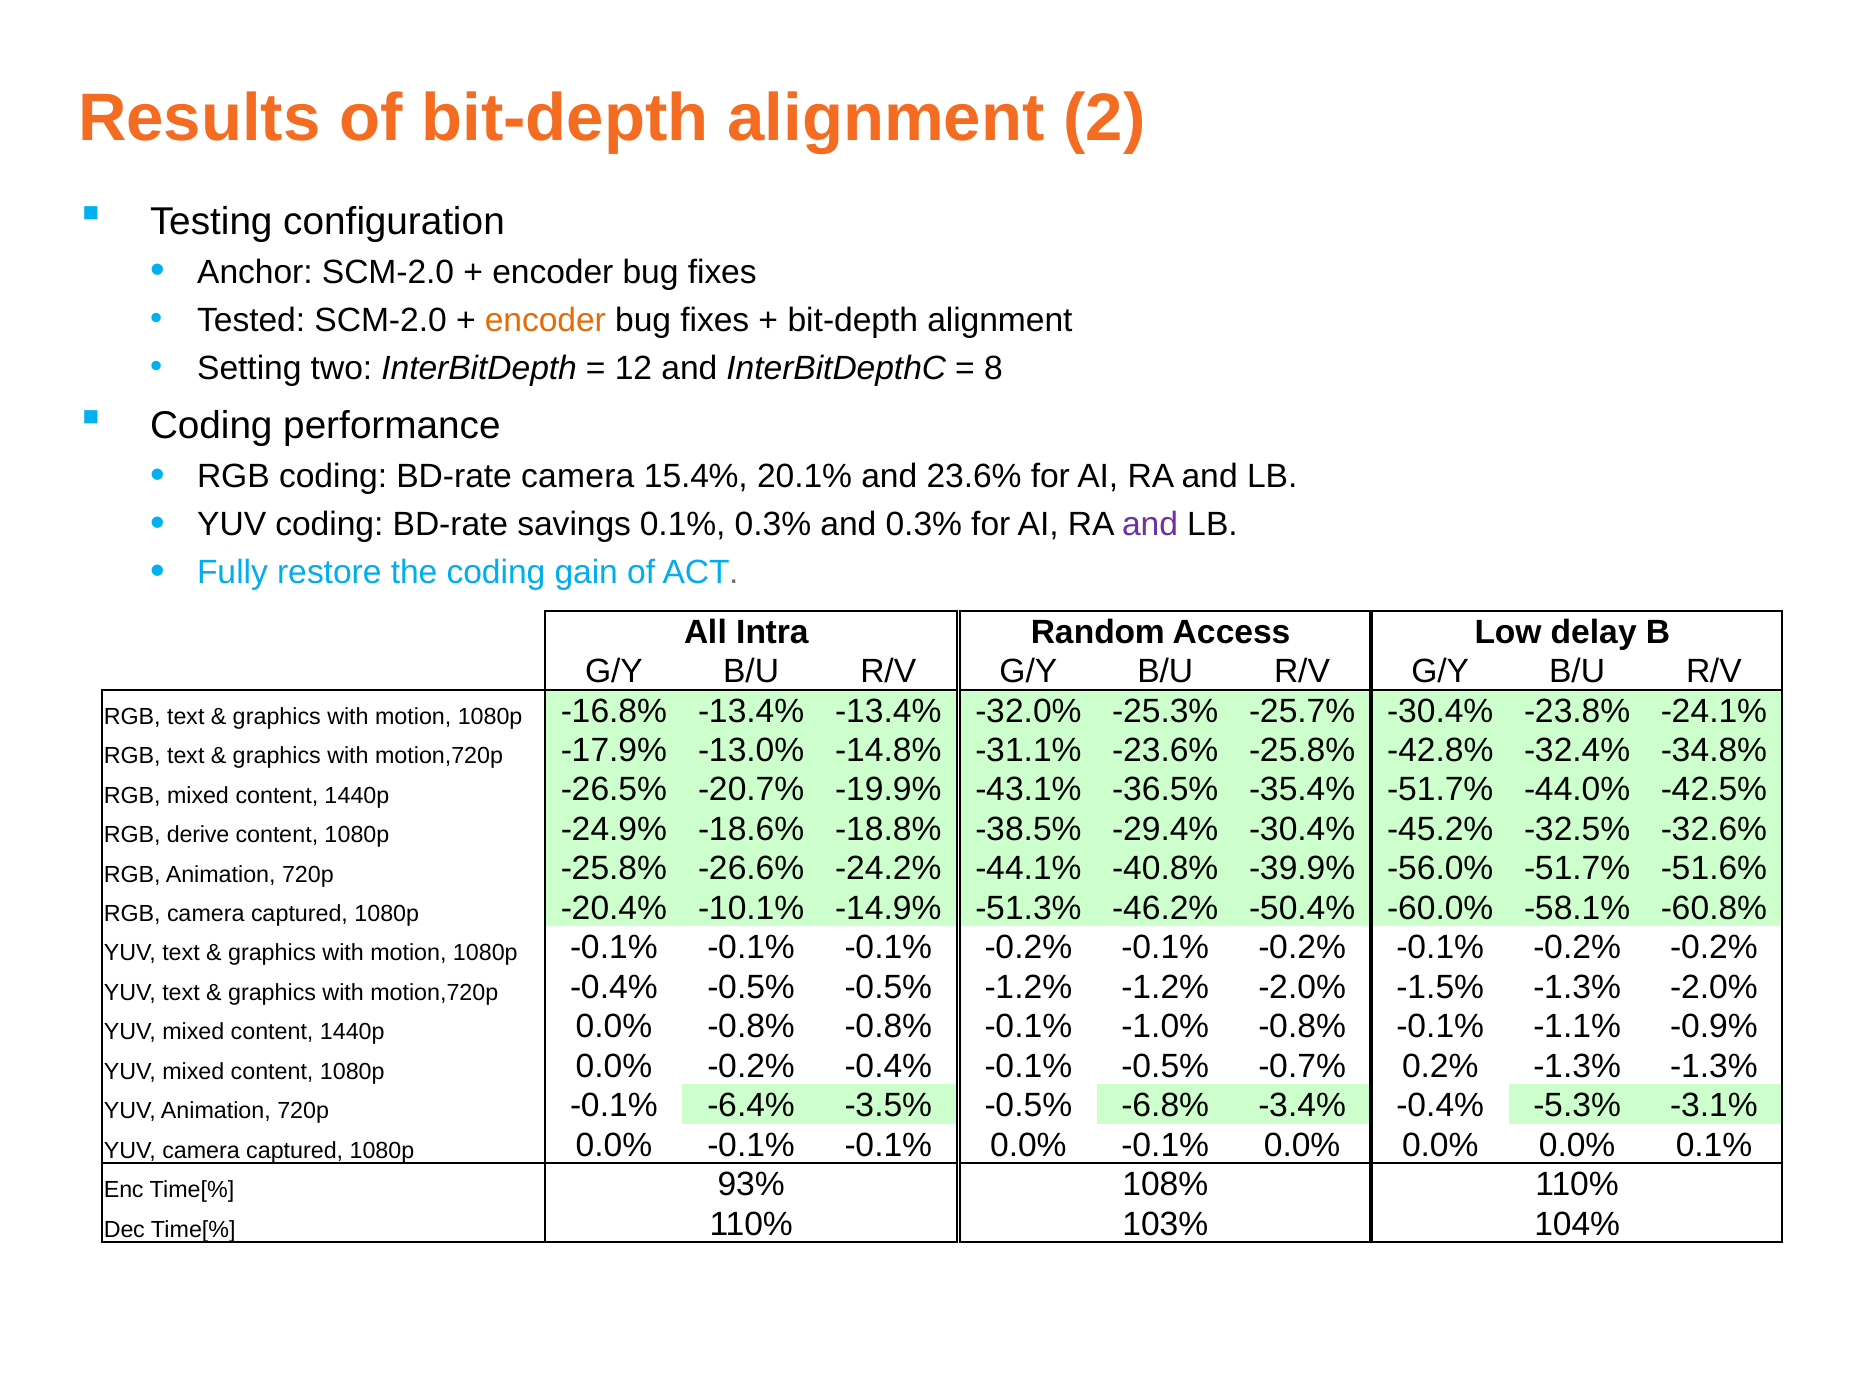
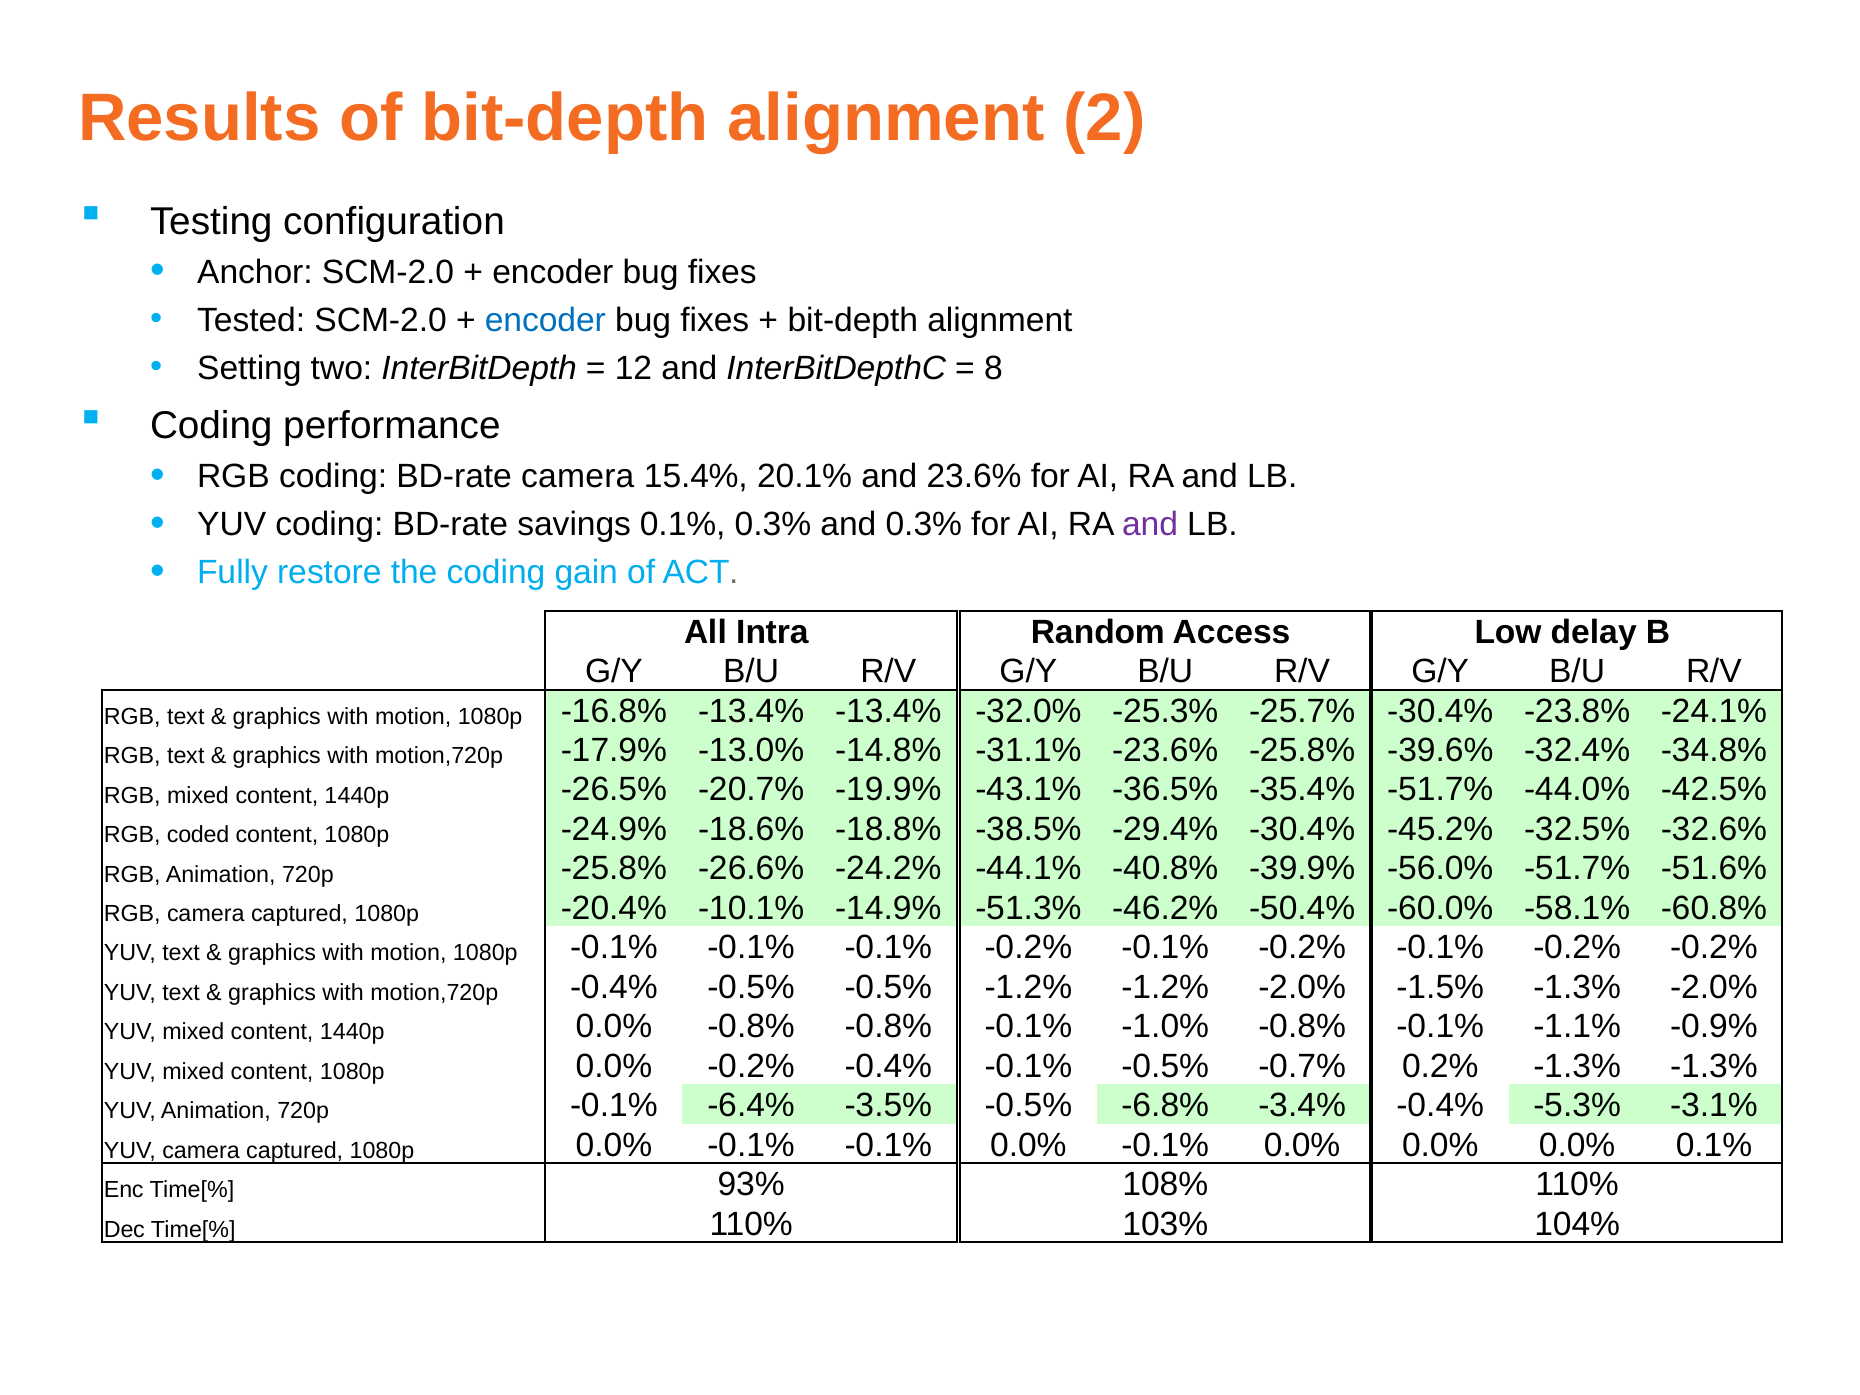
encoder at (545, 320) colour: orange -> blue
-42.8%: -42.8% -> -39.6%
derive: derive -> coded
